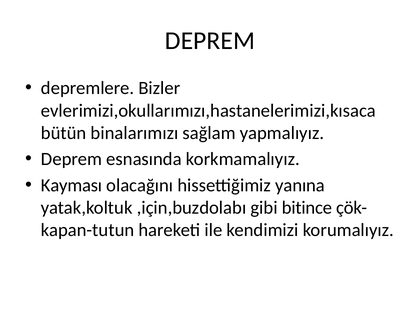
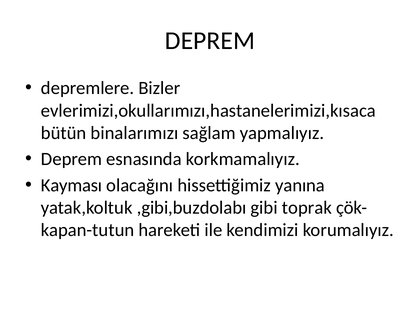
,için,buzdolabı: ,için,buzdolabı -> ,gibi,buzdolabı
bitince: bitince -> toprak
